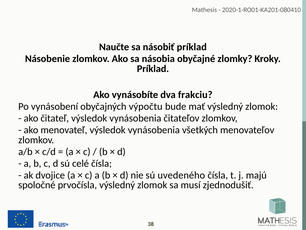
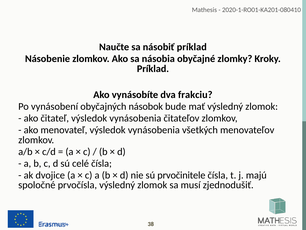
výpočtu: výpočtu -> násobok
uvedeného: uvedeného -> prvočinitele
